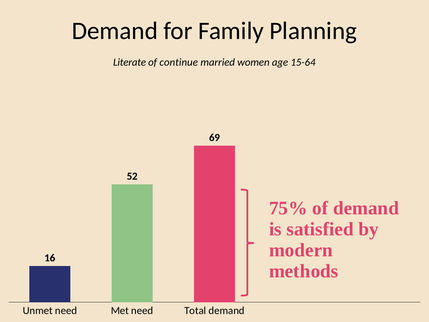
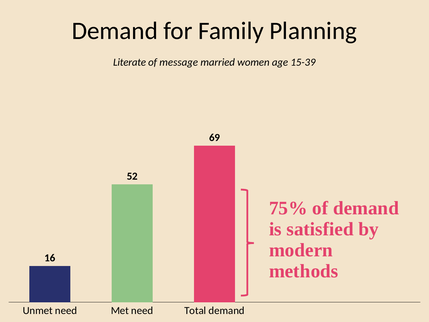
continue: continue -> message
15-64: 15-64 -> 15-39
